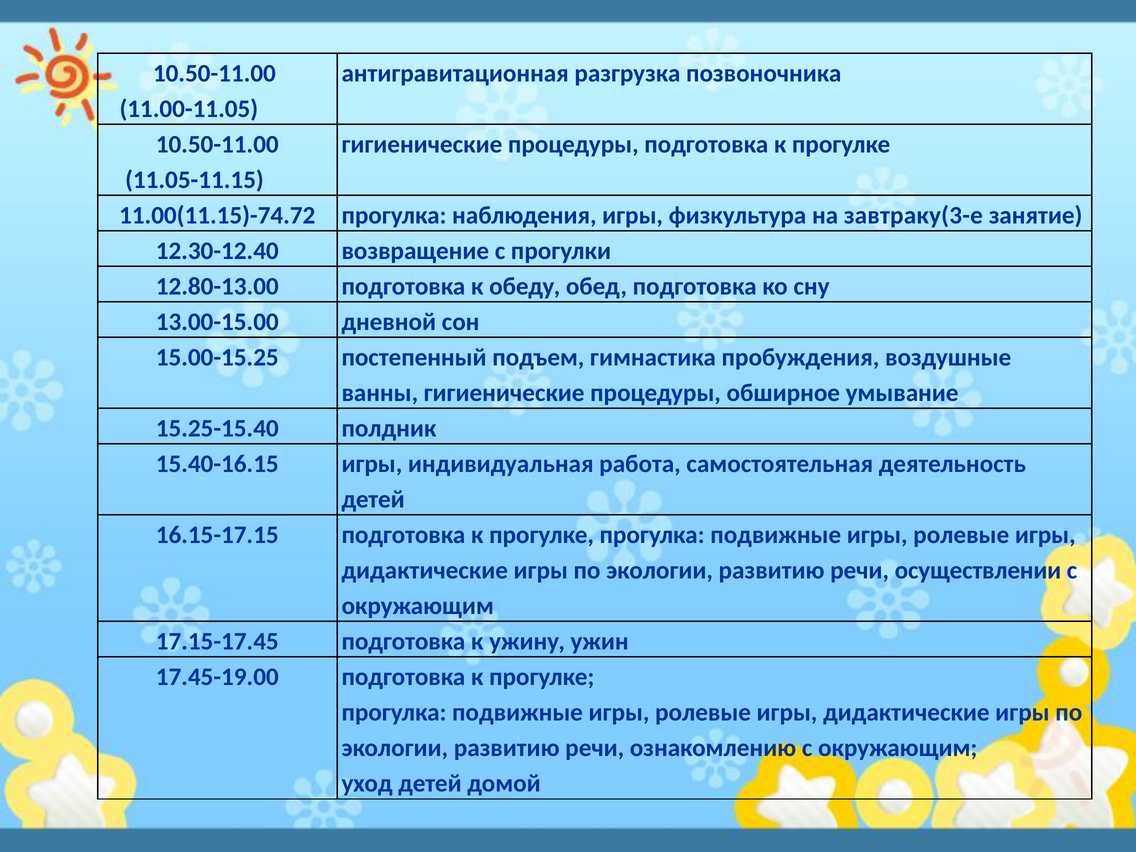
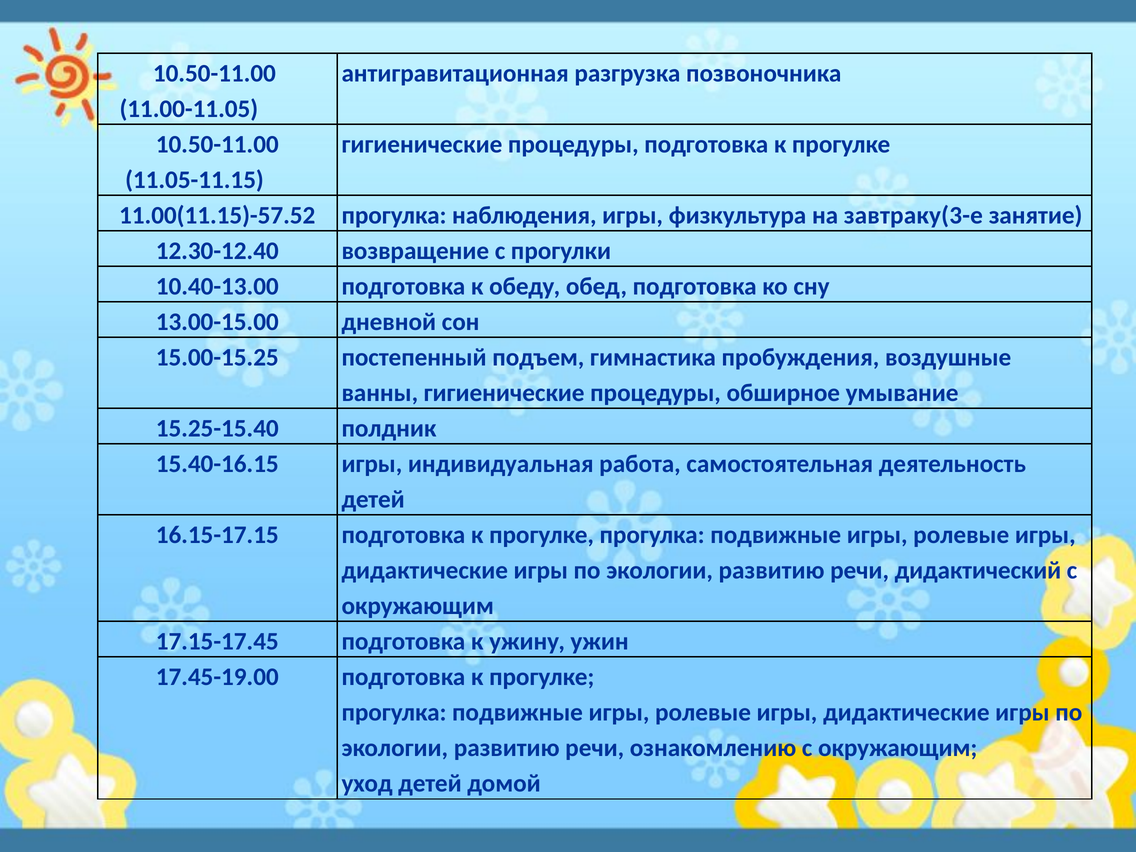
11.00(11.15)-74.72: 11.00(11.15)-74.72 -> 11.00(11.15)-57.52
12.80-13.00: 12.80-13.00 -> 10.40-13.00
осуществлении: осуществлении -> дидактический
